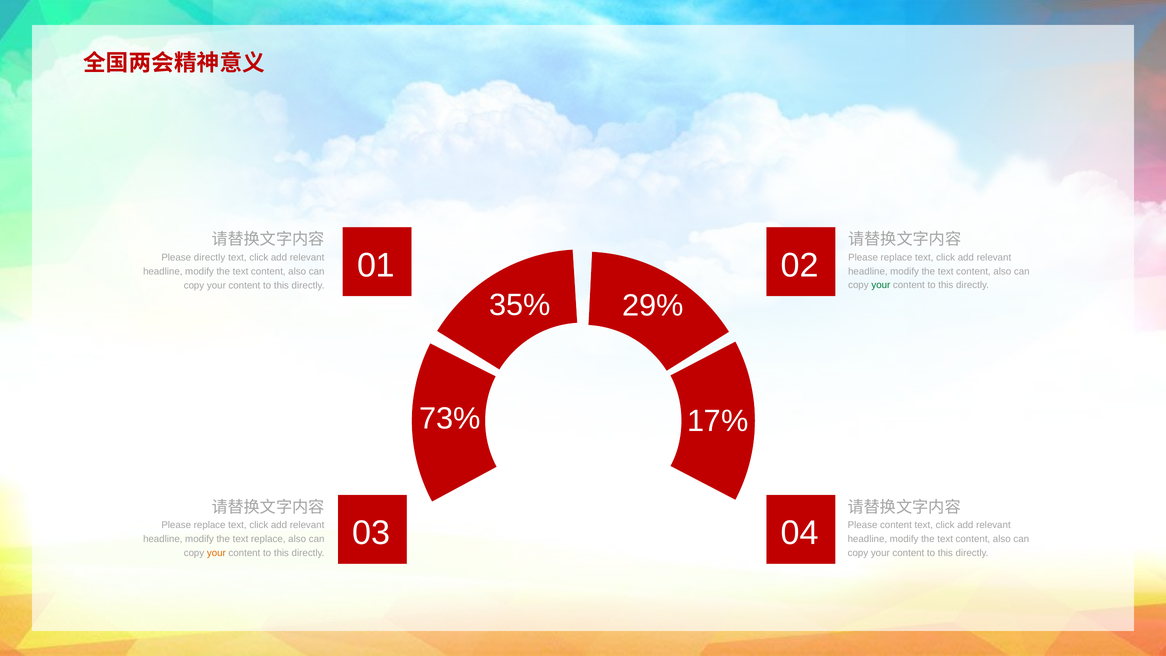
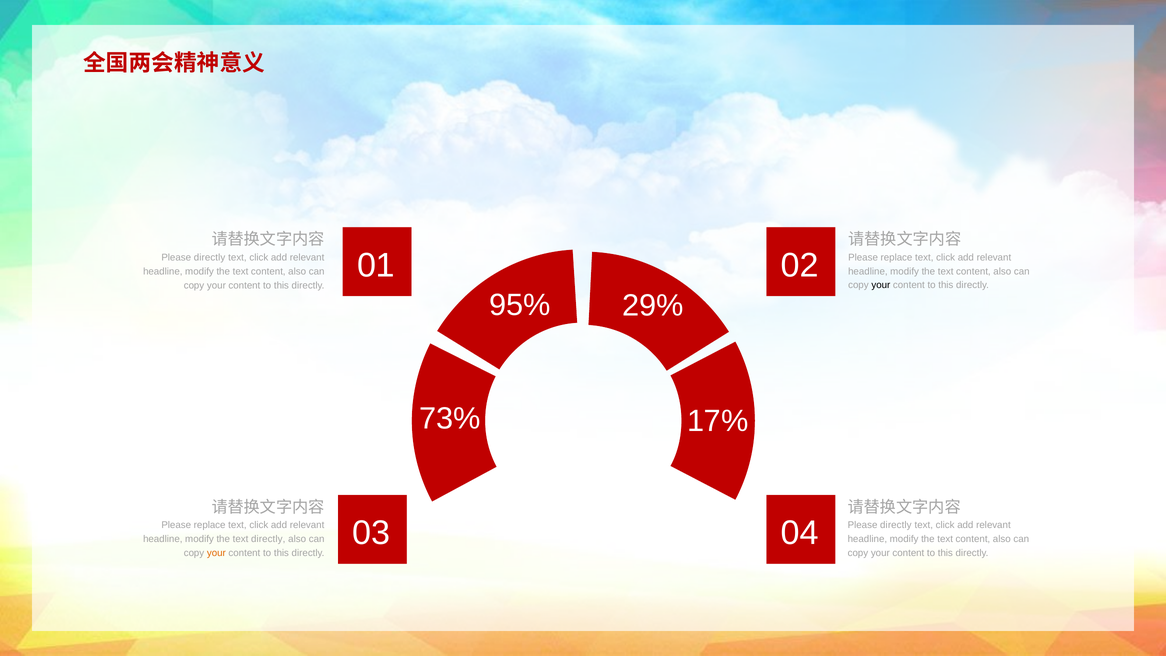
your at (881, 285) colour: green -> black
35%: 35% -> 95%
content at (896, 525): content -> directly
text replace: replace -> directly
